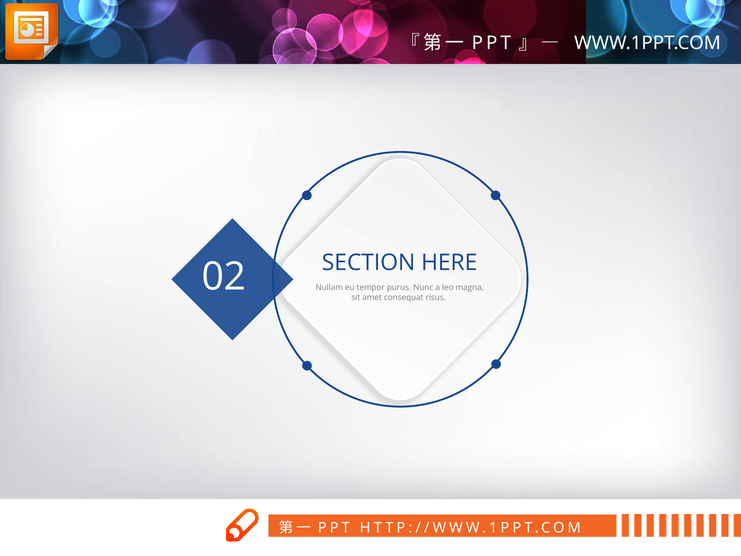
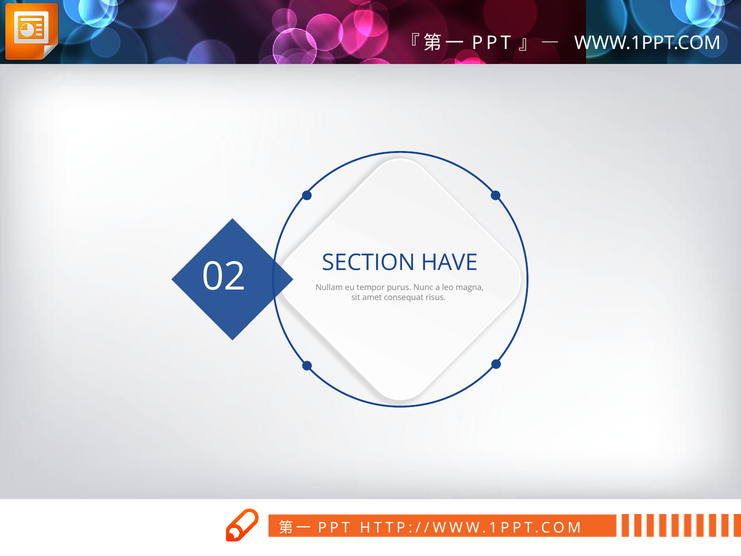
HERE: HERE -> HAVE
